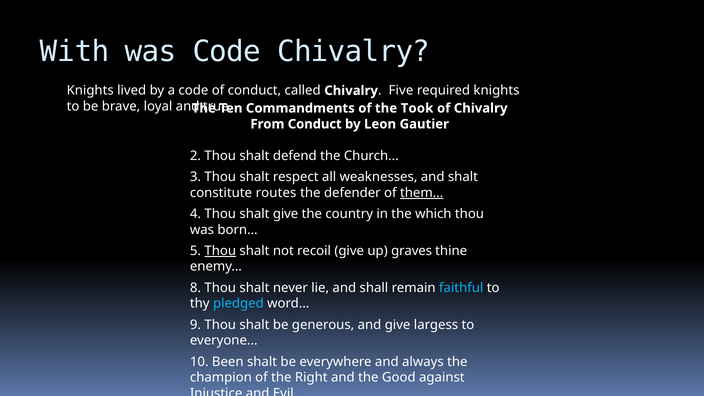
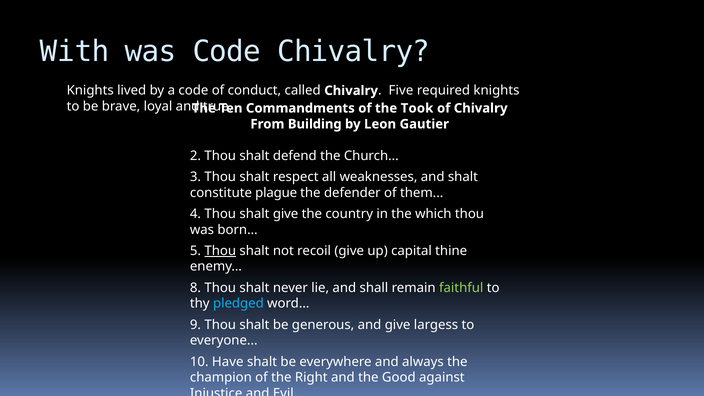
From Conduct: Conduct -> Building
routes: routes -> plague
them underline: present -> none
graves: graves -> capital
faithful colour: light blue -> light green
Been: Been -> Have
